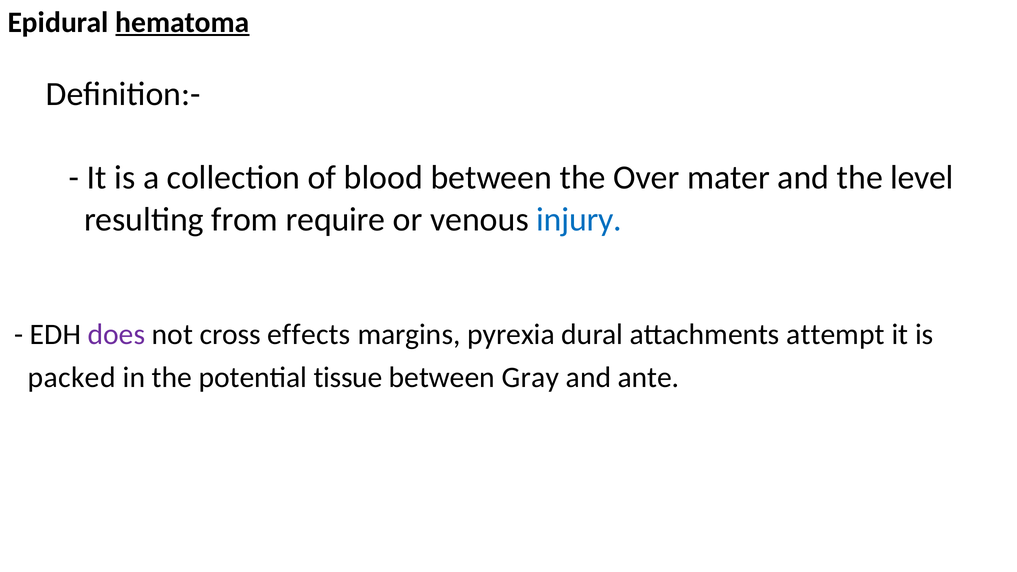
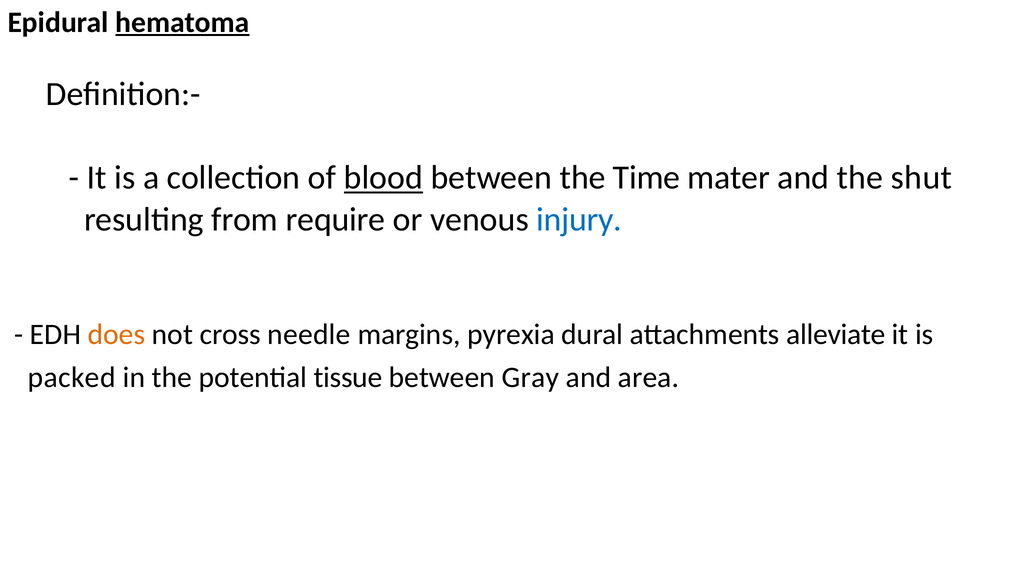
blood underline: none -> present
Over: Over -> Time
level: level -> shut
does colour: purple -> orange
effects: effects -> needle
attempt: attempt -> alleviate
ante: ante -> area
